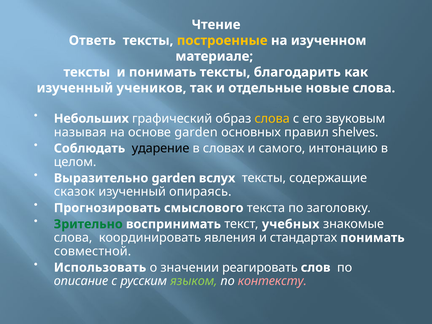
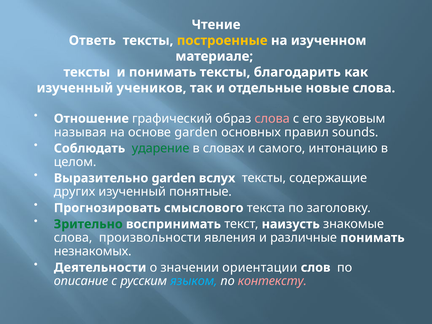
Небольших: Небольших -> Отношение
слова at (272, 119) colour: yellow -> pink
shelves: shelves -> sounds
ударение colour: black -> green
сказок: сказок -> других
опираясь: опираясь -> понятные
учебных: учебных -> наизусть
координировать: координировать -> произвольности
стандартах: стандартах -> различные
совместной: совместной -> незнакомых
Использовать: Использовать -> Деятельности
реагировать: реагировать -> ориентации
языком colour: light green -> light blue
